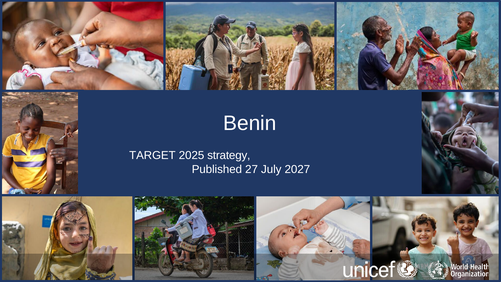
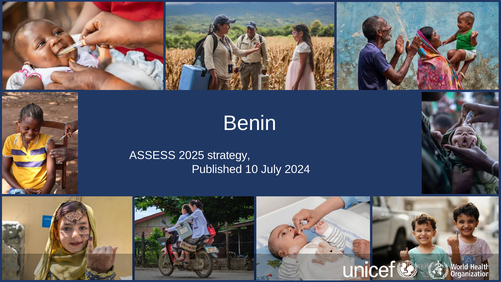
TARGET: TARGET -> ASSESS
27: 27 -> 10
2027: 2027 -> 2024
